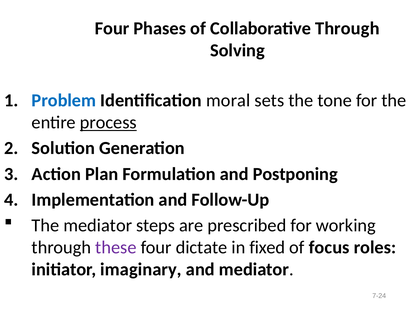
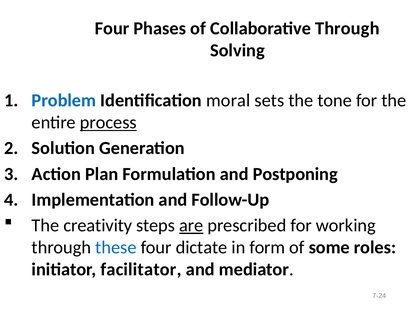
The mediator: mediator -> creativity
are underline: none -> present
these colour: purple -> blue
fixed: fixed -> form
focus: focus -> some
imaginary: imaginary -> facilitator
